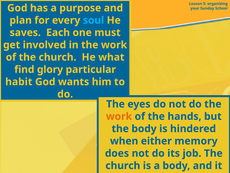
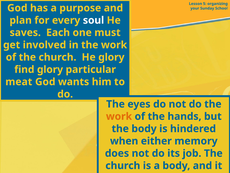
soul colour: light blue -> white
He what: what -> glory
habit: habit -> meat
